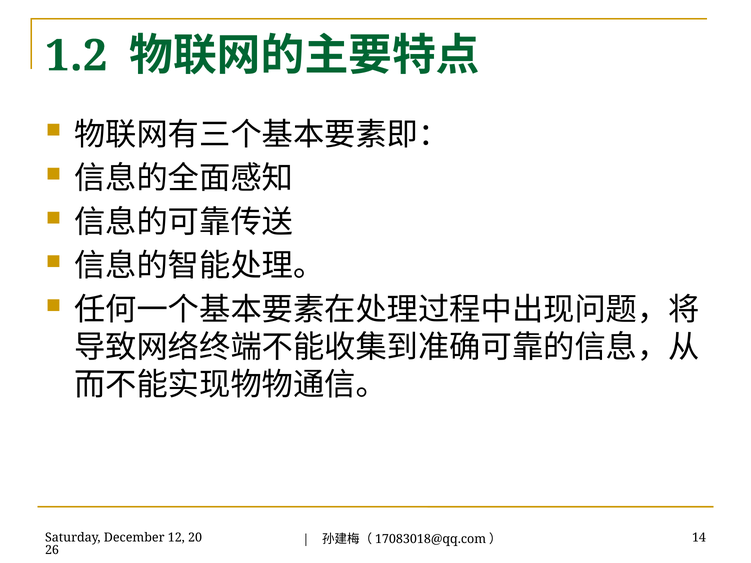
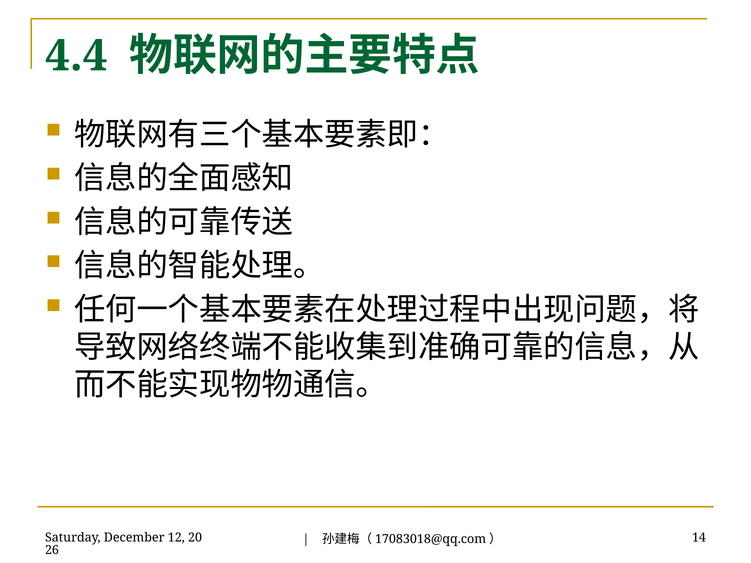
1.2: 1.2 -> 4.4
